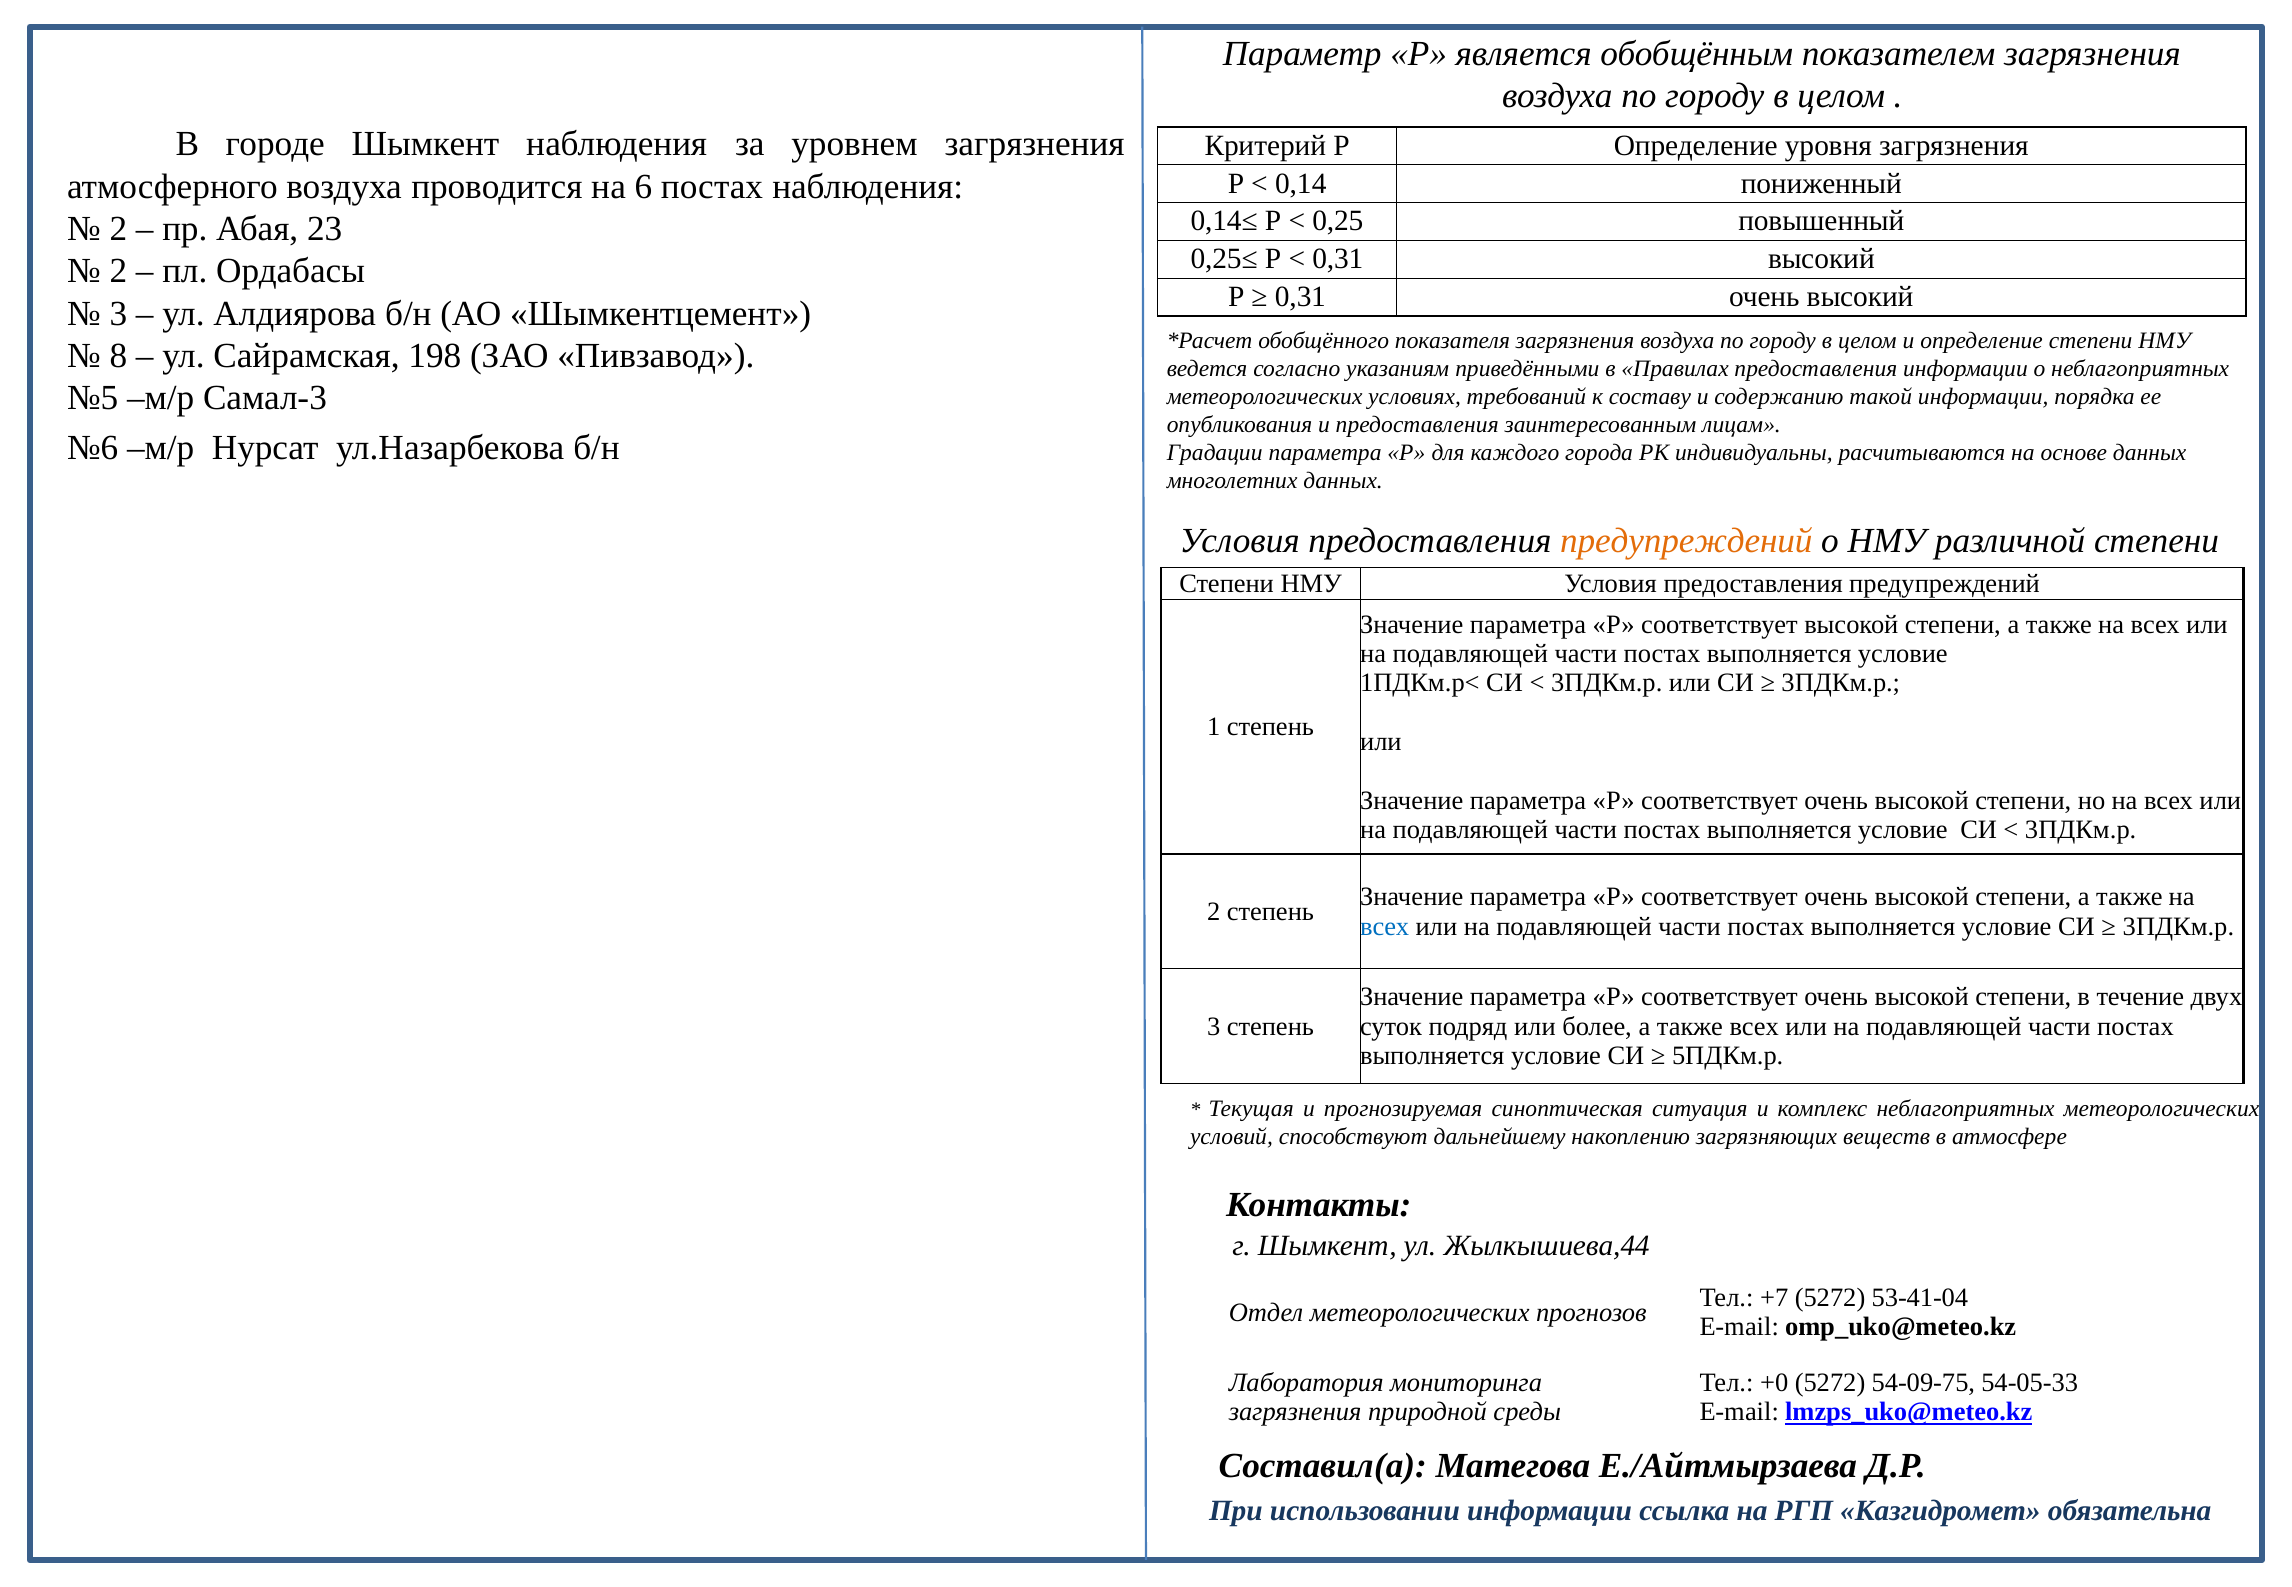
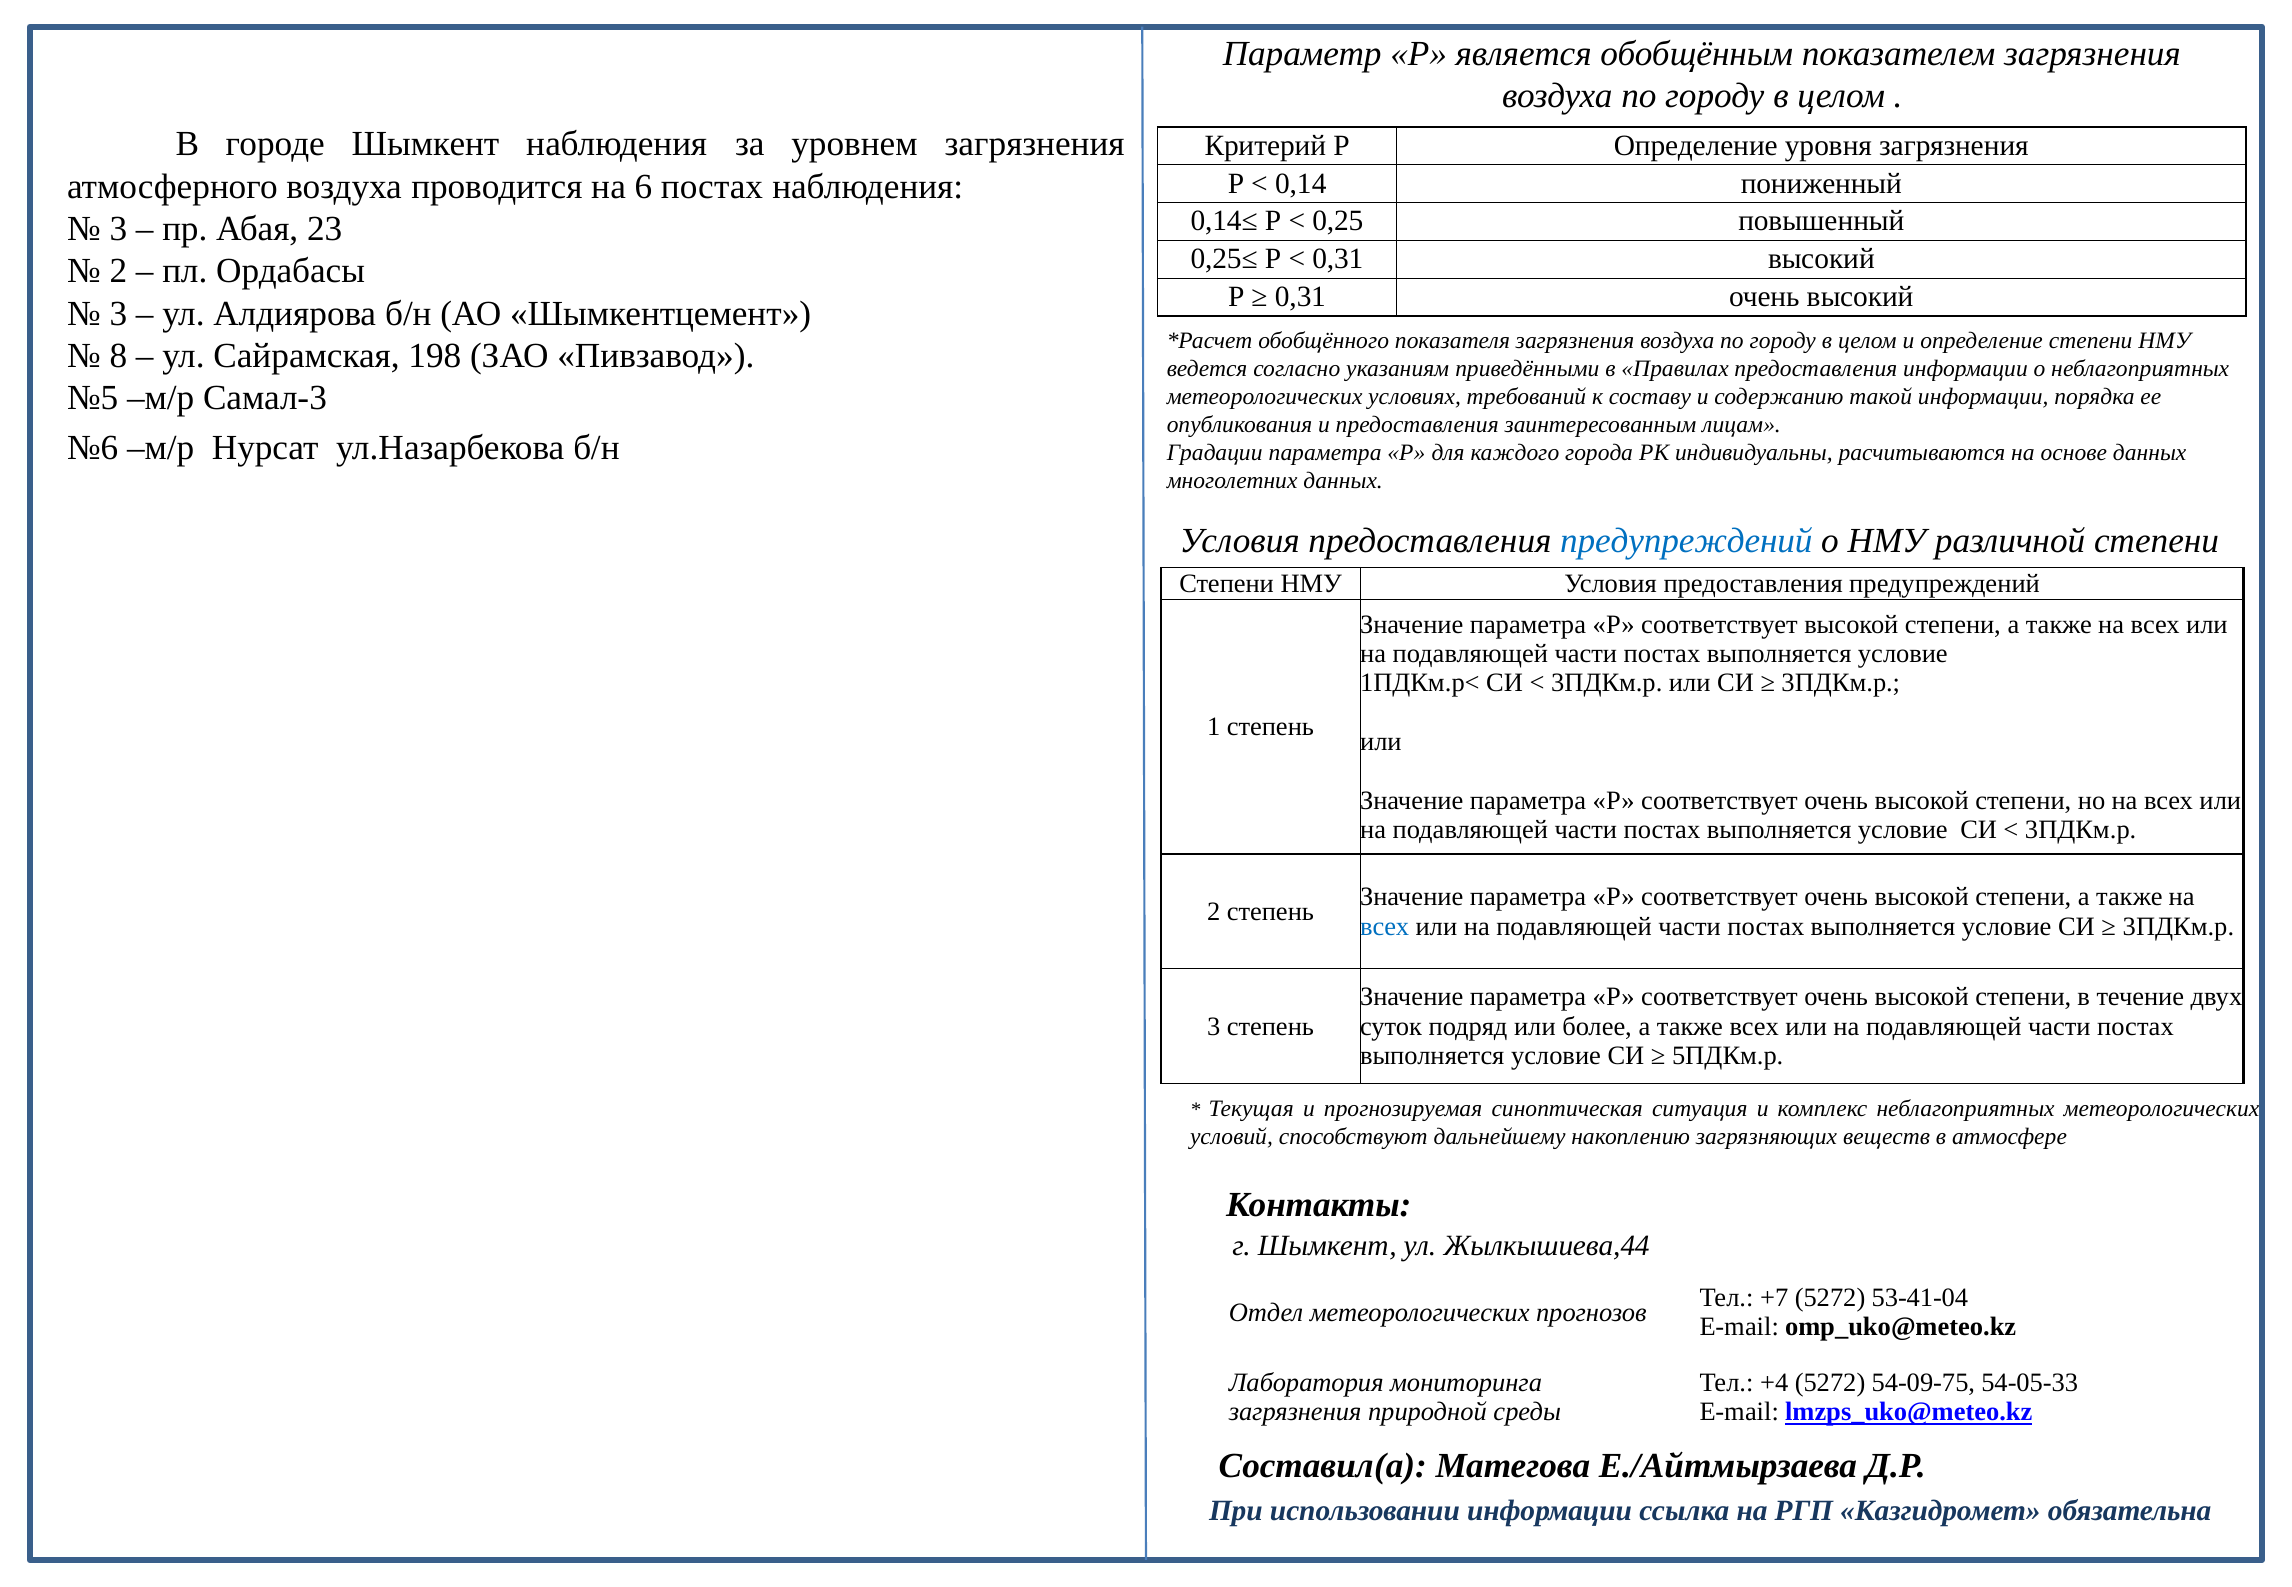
2 at (118, 229): 2 -> 3
предупреждений at (1686, 540) colour: orange -> blue
+0: +0 -> +4
